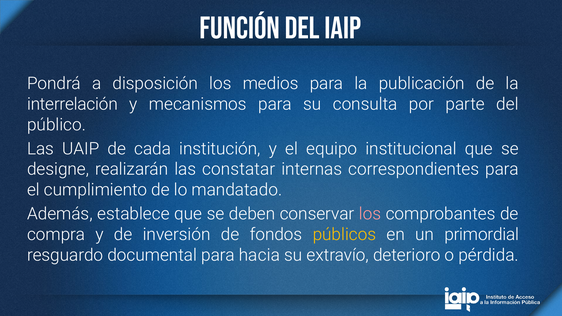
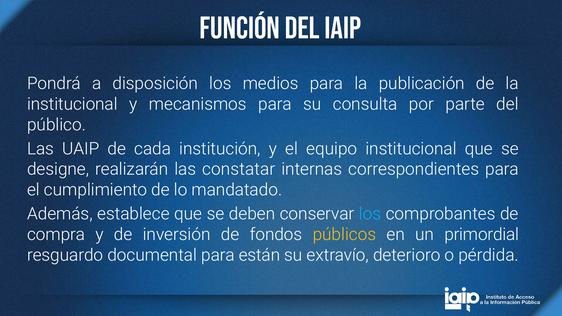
interrelación at (72, 104): interrelación -> institucional
los at (370, 214) colour: pink -> light blue
hacia: hacia -> están
